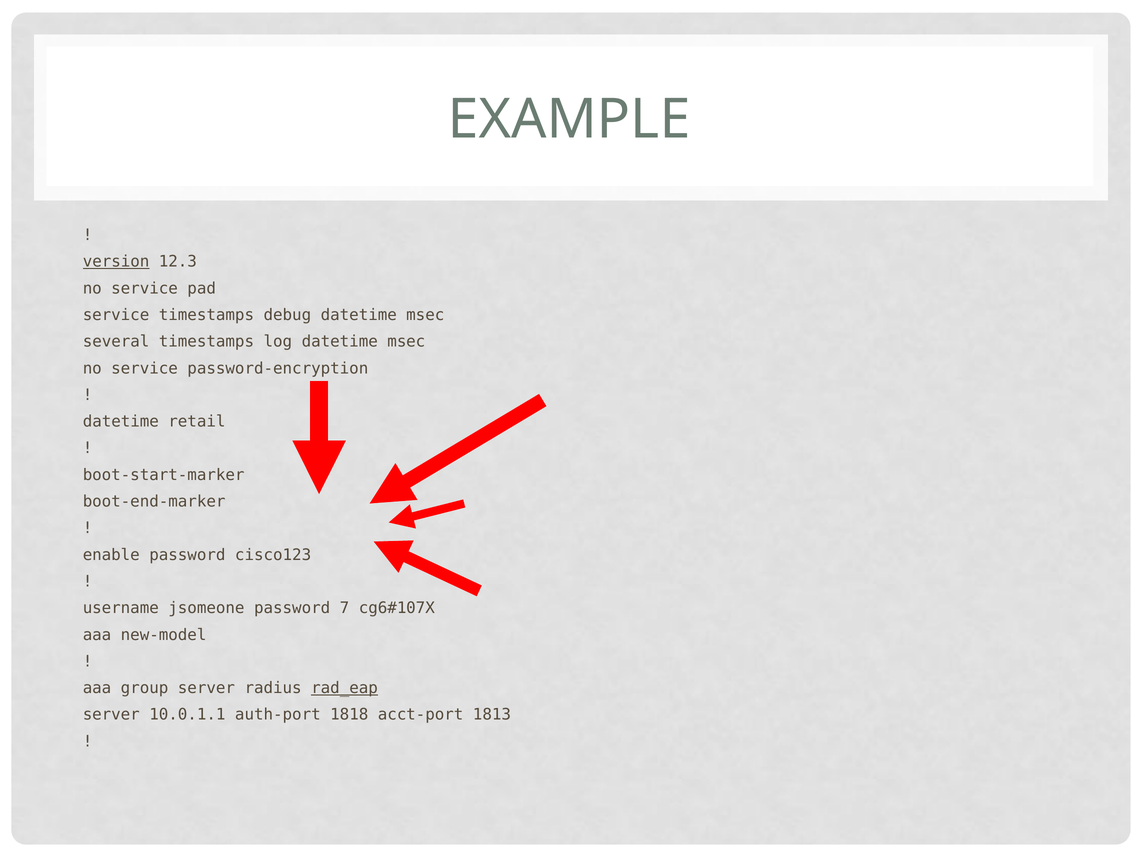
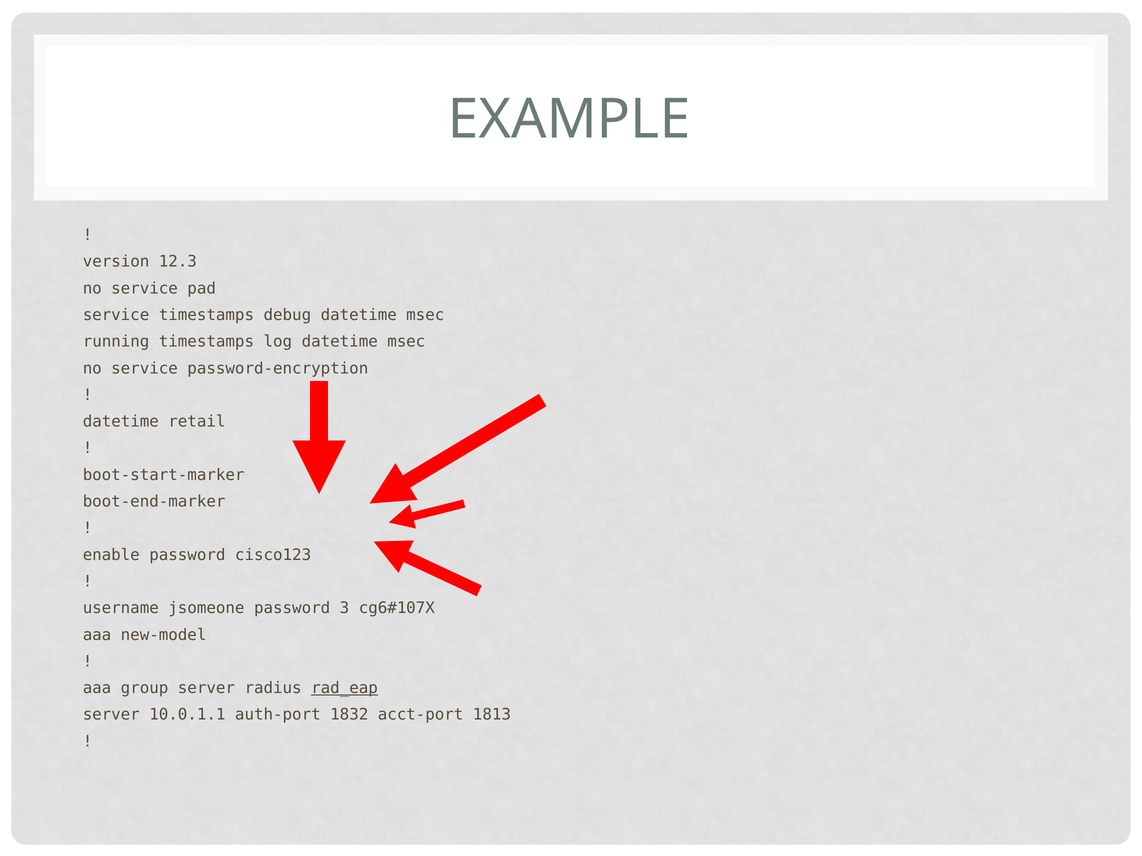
version underline: present -> none
several: several -> running
7: 7 -> 3
1818: 1818 -> 1832
